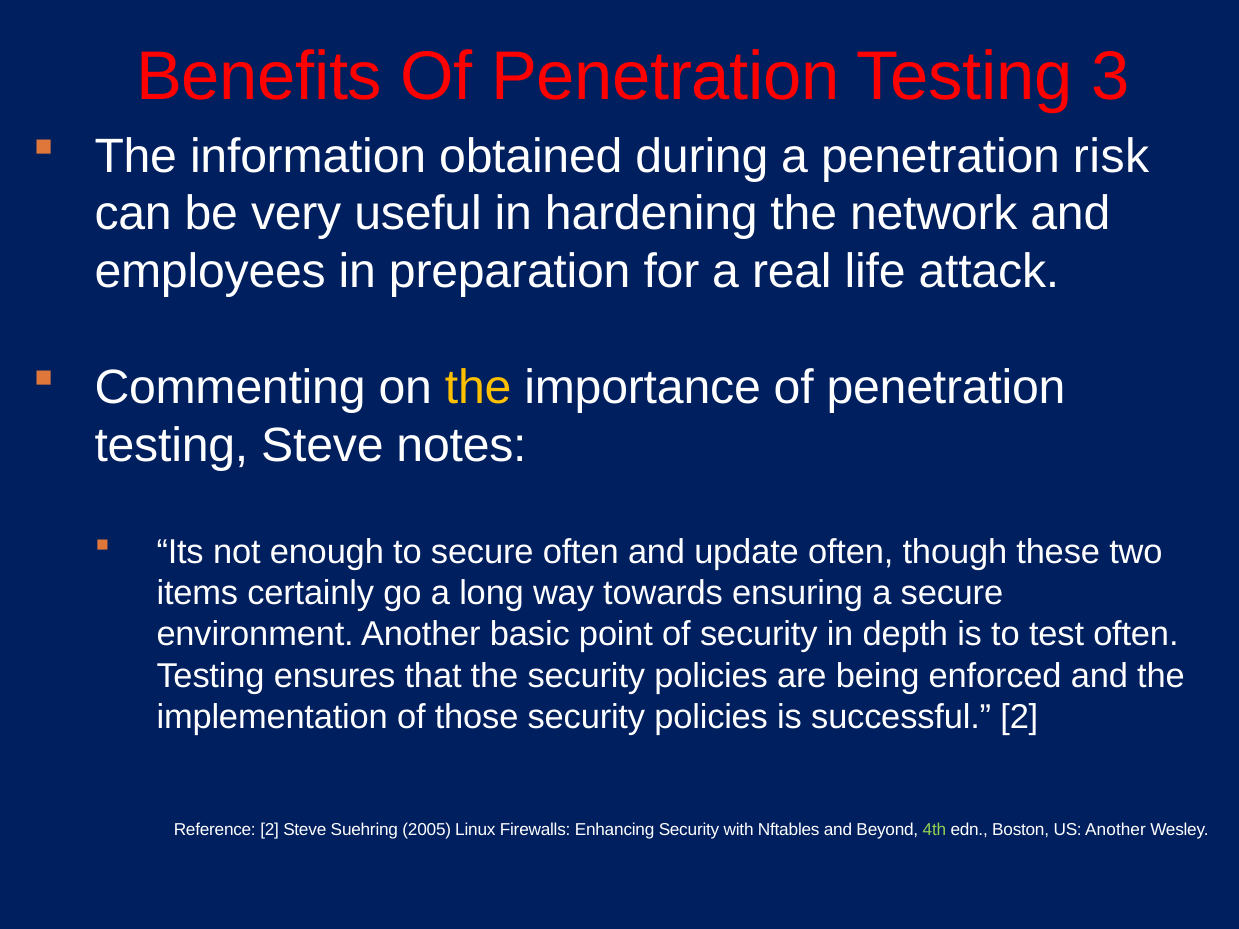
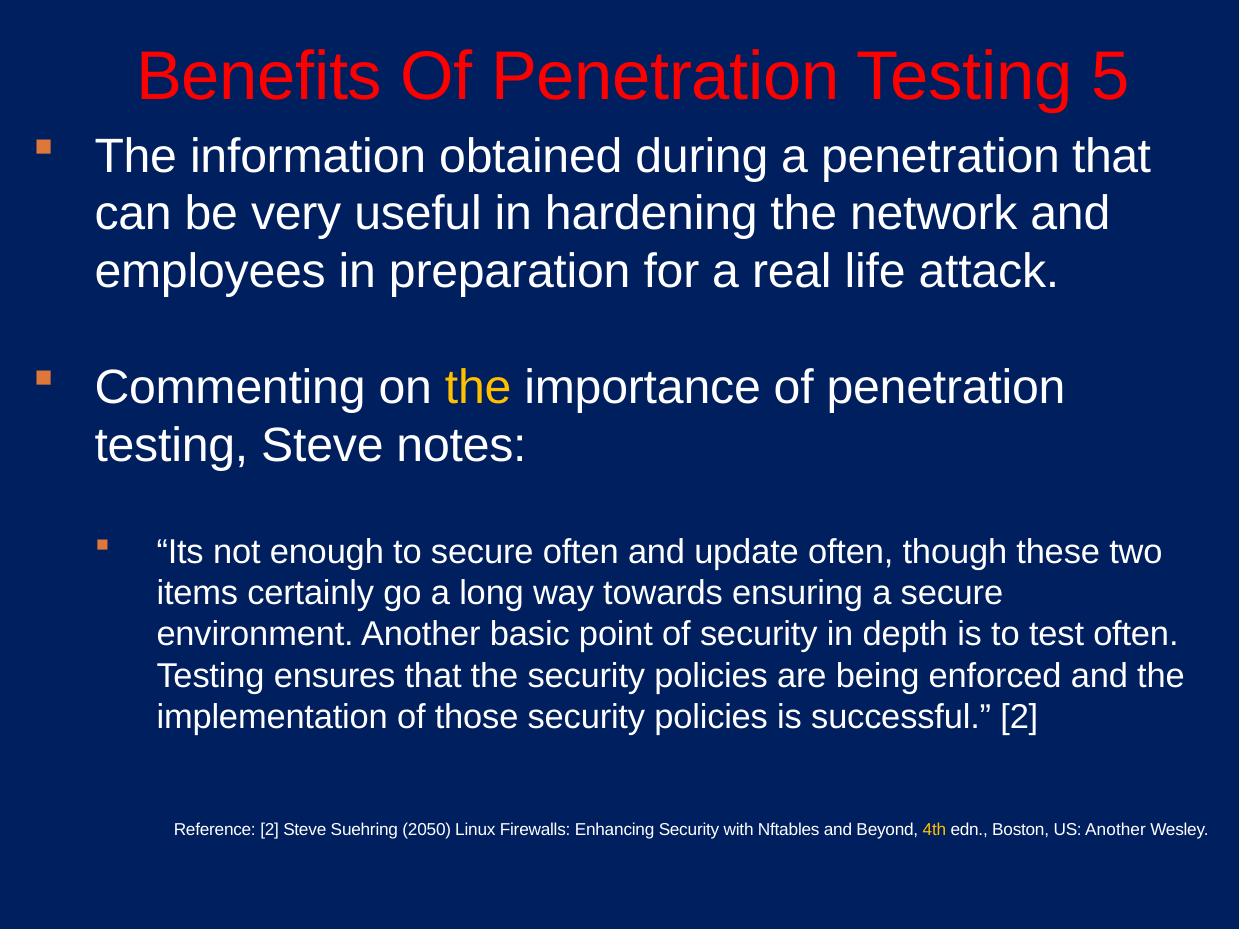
3: 3 -> 5
penetration risk: risk -> that
2005: 2005 -> 2050
4th colour: light green -> yellow
